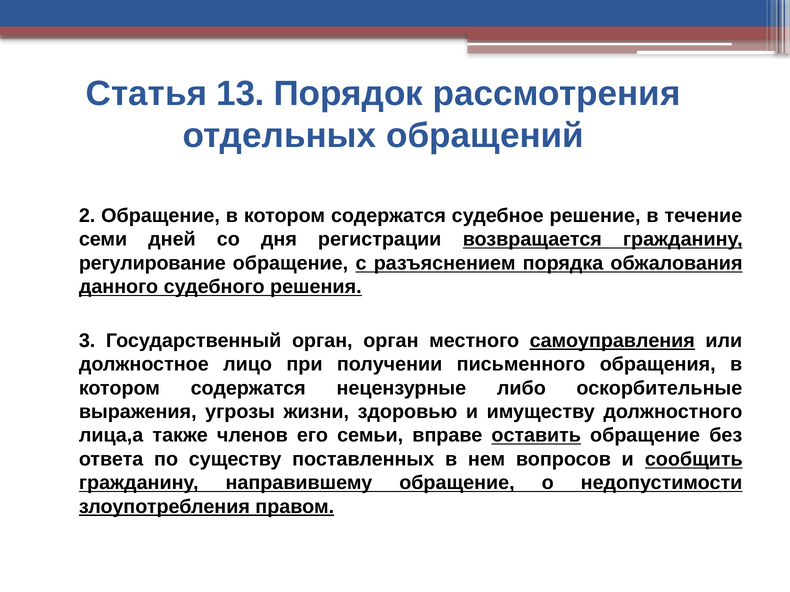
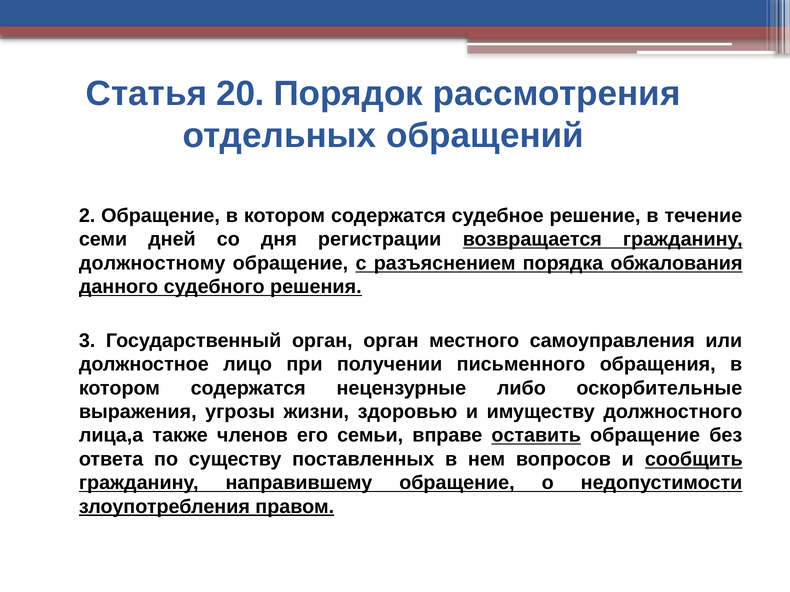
13: 13 -> 20
регулирование: регулирование -> должностному
самоуправления underline: present -> none
